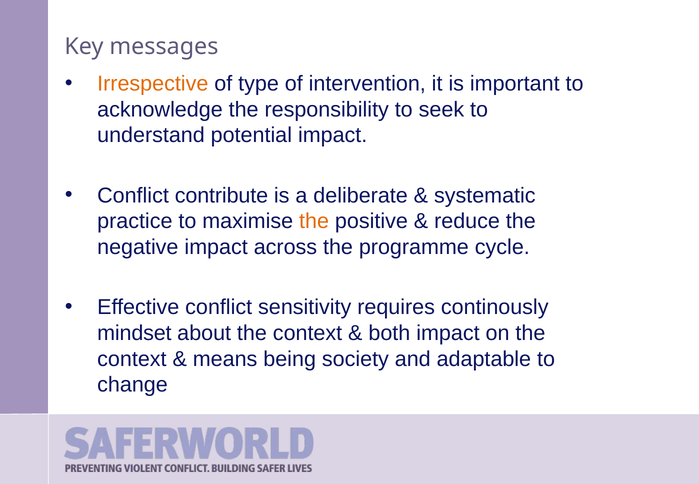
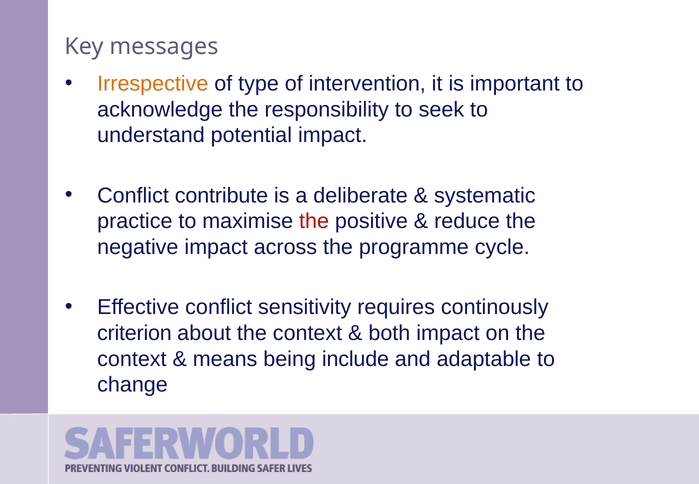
the at (314, 221) colour: orange -> red
mindset: mindset -> criterion
society: society -> include
